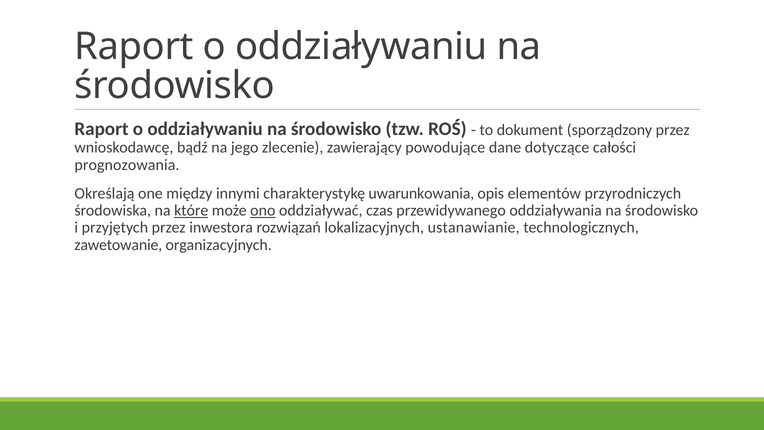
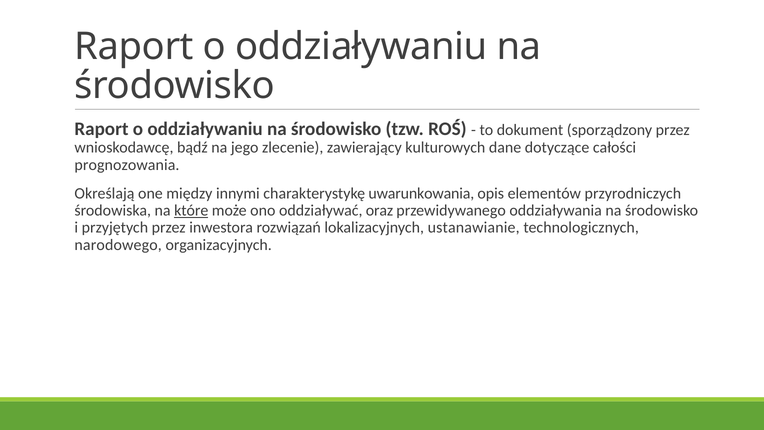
powodujące: powodujące -> kulturowych
ono underline: present -> none
czas: czas -> oraz
zawetowanie: zawetowanie -> narodowego
